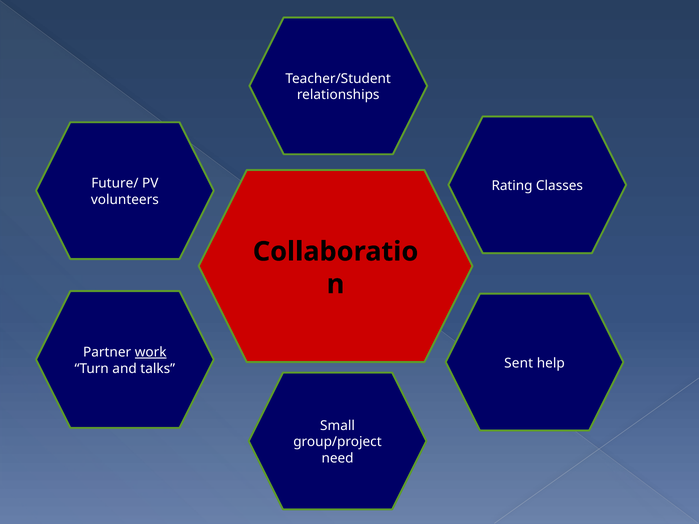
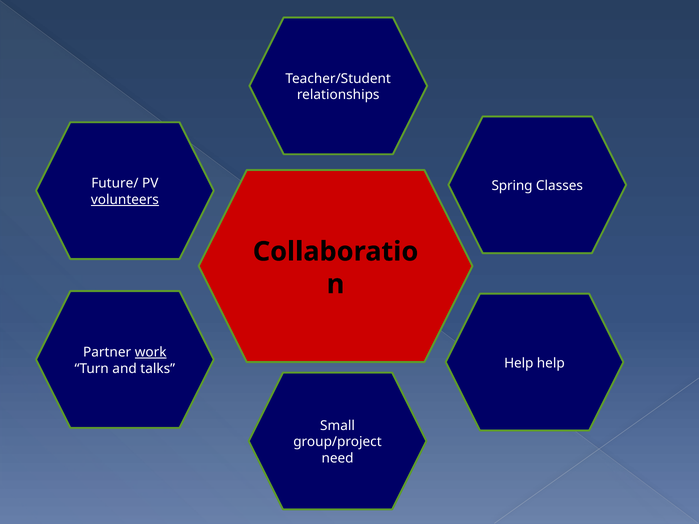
Rating: Rating -> Spring
volunteers underline: none -> present
Sent at (519, 363): Sent -> Help
